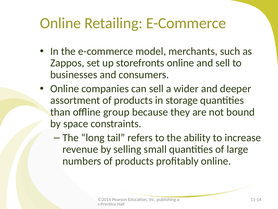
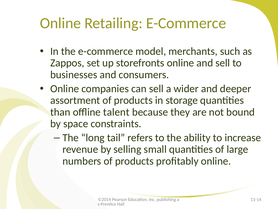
group: group -> talent
